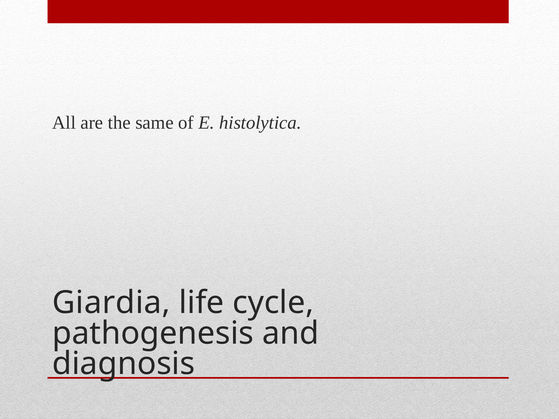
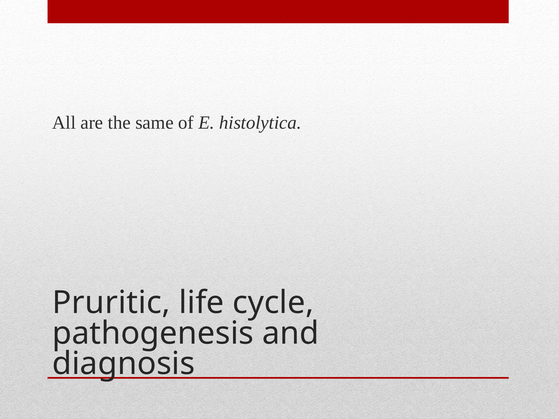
Giardia: Giardia -> Pruritic
